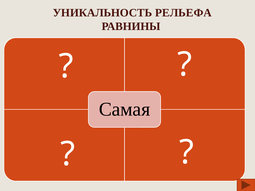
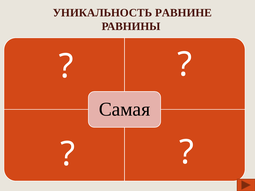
РЕЛЬЕФА: РЕЛЬЕФА -> РАВНИНЕ
